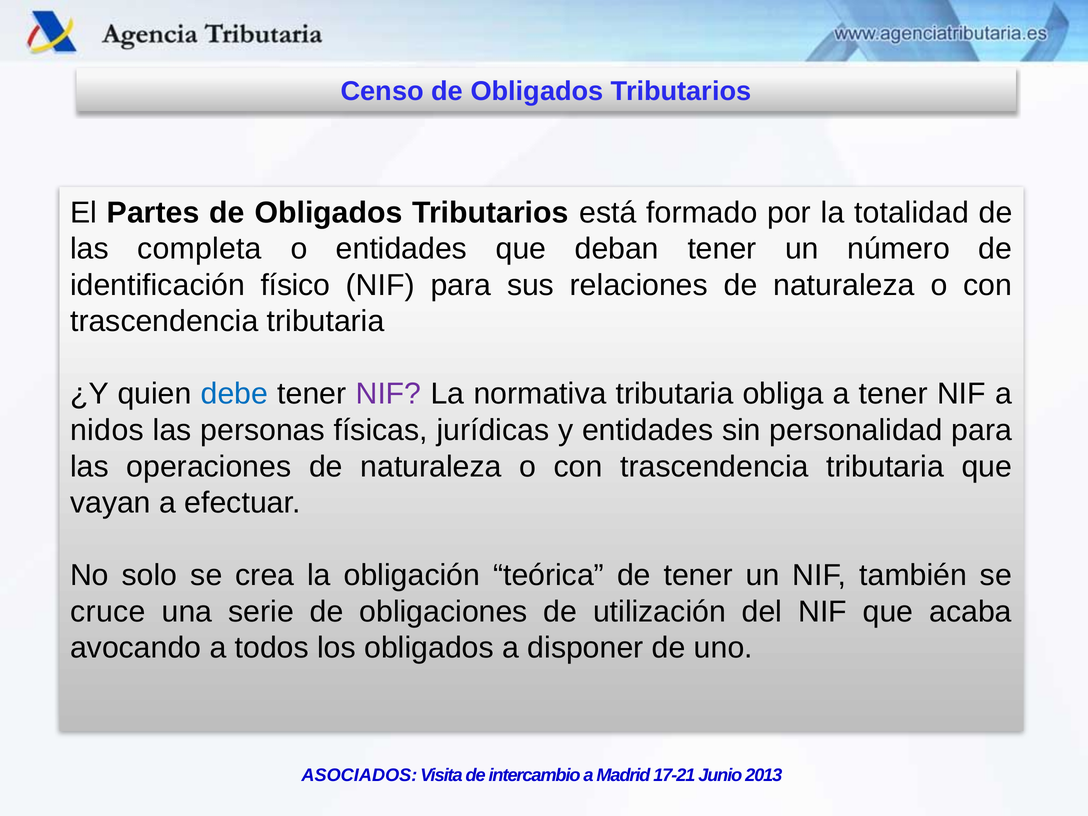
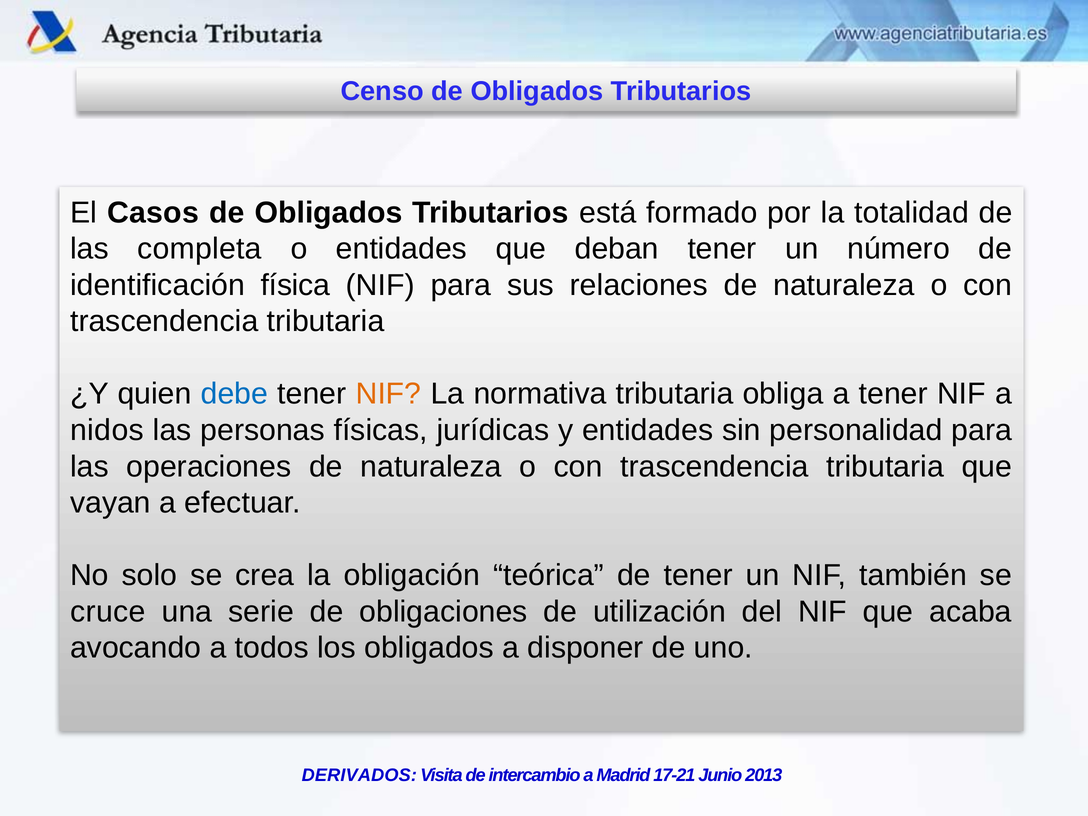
Partes: Partes -> Casos
físico: físico -> física
NIF at (388, 394) colour: purple -> orange
ASOCIADOS: ASOCIADOS -> DERIVADOS
